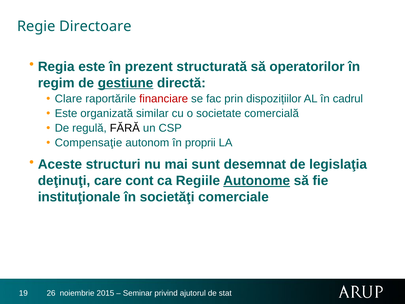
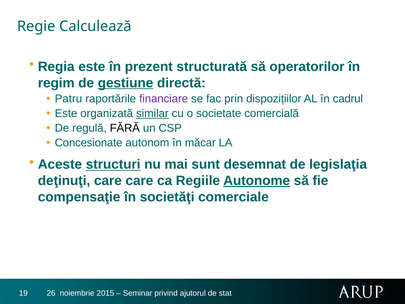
Directoare: Directoare -> Calculează
Clare: Clare -> Patru
financiare colour: red -> purple
similar underline: none -> present
Compensaţie: Compensaţie -> Concesionate
proprii: proprii -> măcar
structuri underline: none -> present
care cont: cont -> care
instituţionale: instituţionale -> compensaţie
